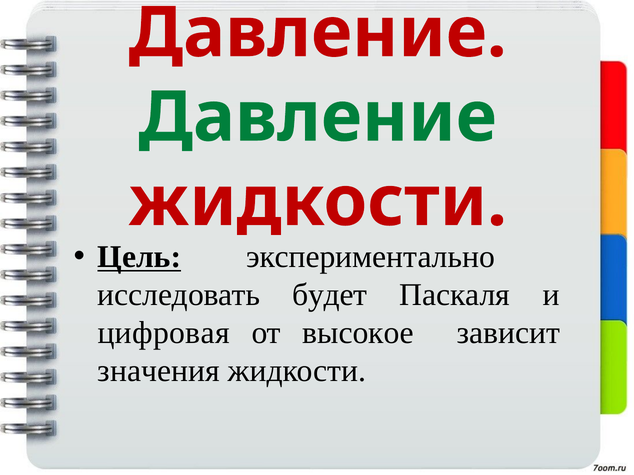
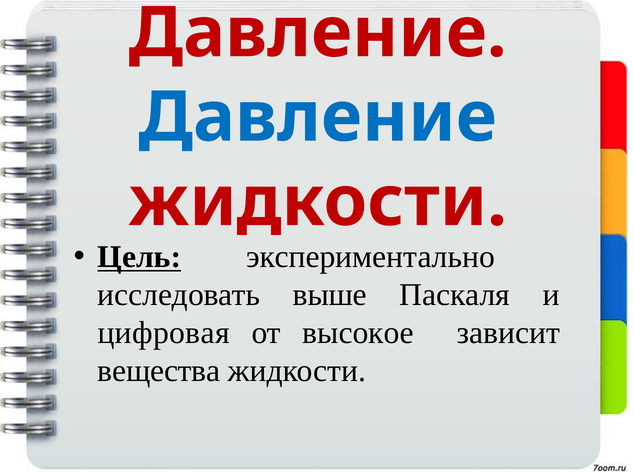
Давление at (318, 118) colour: green -> blue
будет: будет -> выше
значения: значения -> вещества
